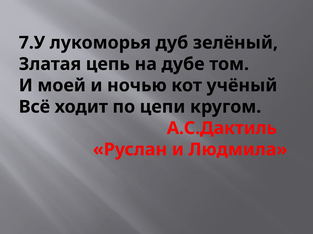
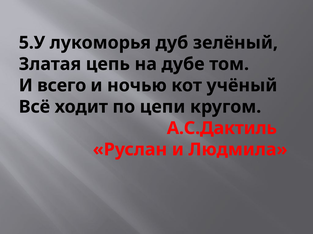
7.У: 7.У -> 5.У
моей: моей -> всего
